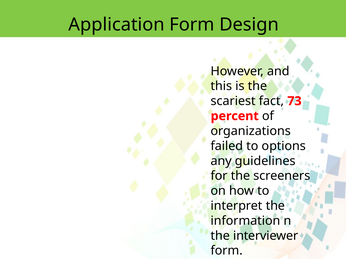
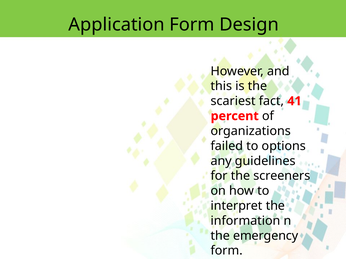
73: 73 -> 41
interviewer: interviewer -> emergency
